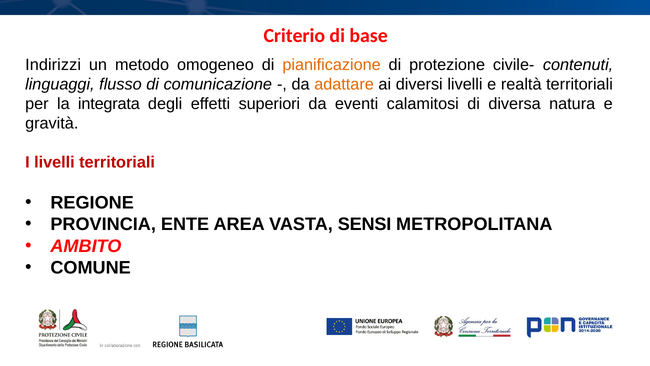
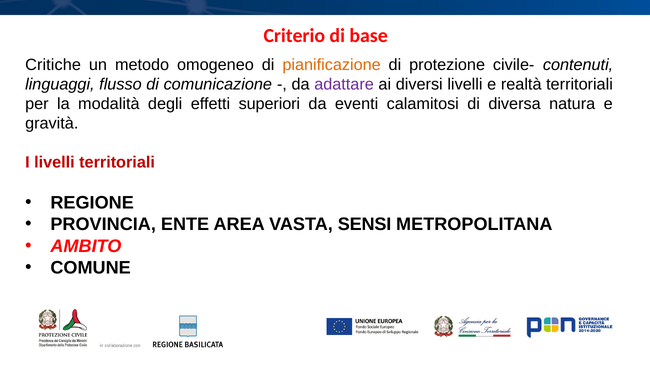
Indirizzi: Indirizzi -> Critiche
adattare colour: orange -> purple
integrata: integrata -> modalità
